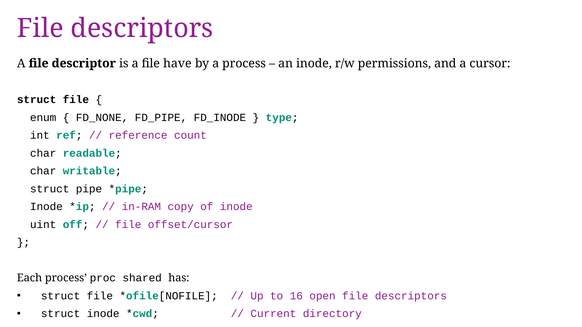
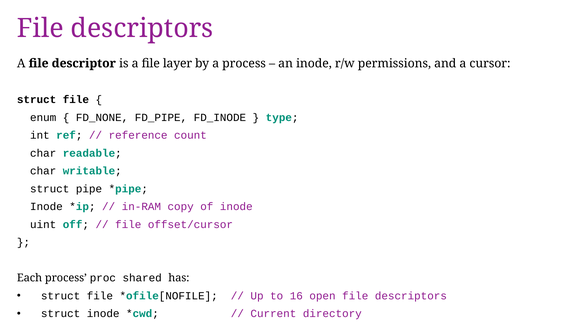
have: have -> layer
